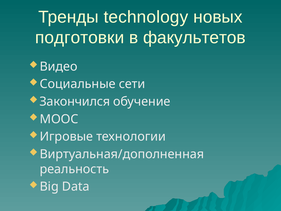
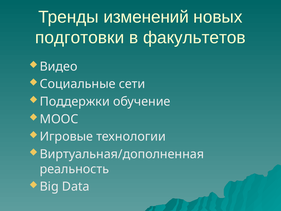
technology: technology -> изменений
Закончился: Закончился -> Поддержки
